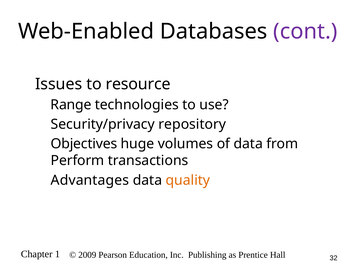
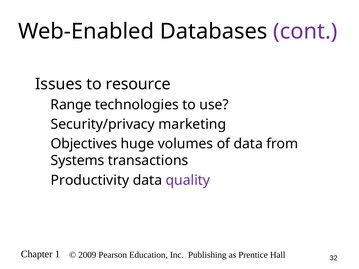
repository: repository -> marketing
Perform: Perform -> Systems
Advantages: Advantages -> Productivity
quality colour: orange -> purple
